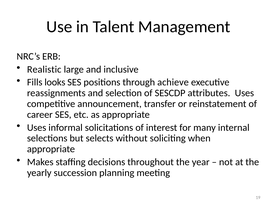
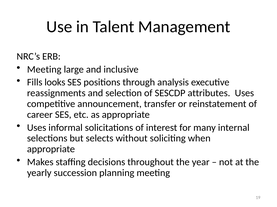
Realistic at (44, 70): Realistic -> Meeting
achieve: achieve -> analysis
